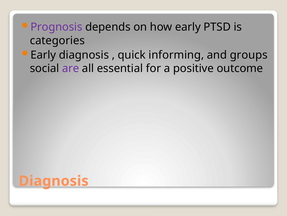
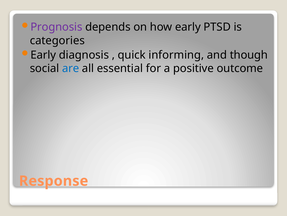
groups: groups -> though
are colour: purple -> blue
Diagnosis at (54, 180): Diagnosis -> Response
